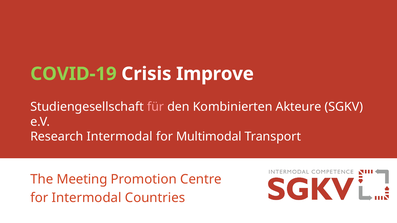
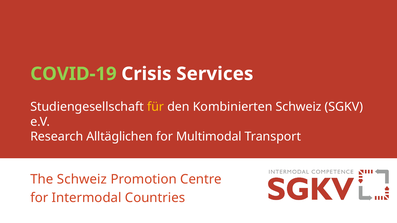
Improve: Improve -> Services
für colour: pink -> yellow
Kombinierten Akteure: Akteure -> Schweiz
Research Intermodal: Intermodal -> Alltäglichen
The Meeting: Meeting -> Schweiz
